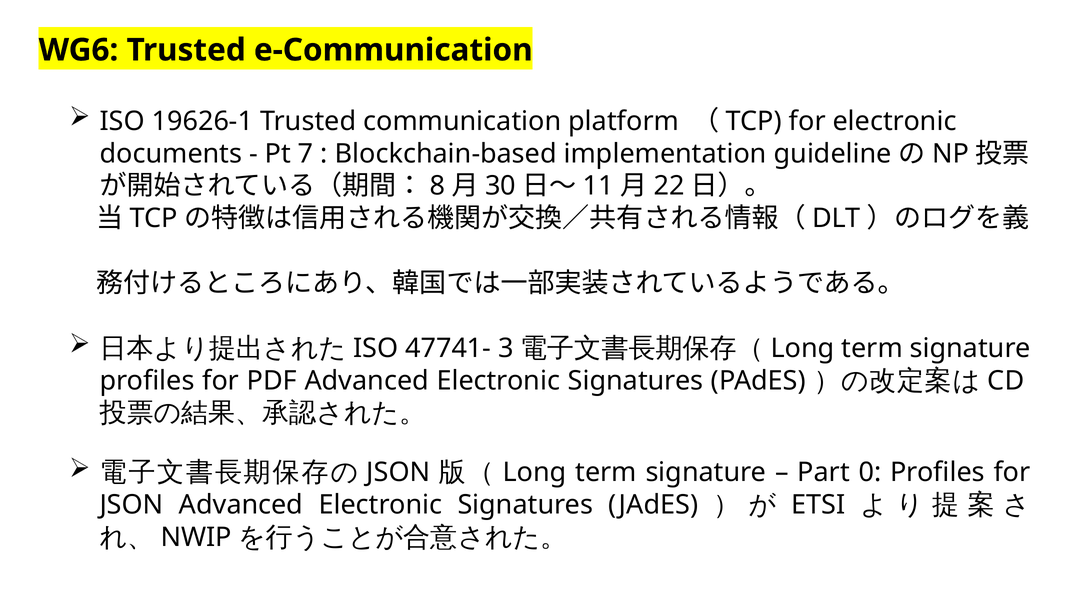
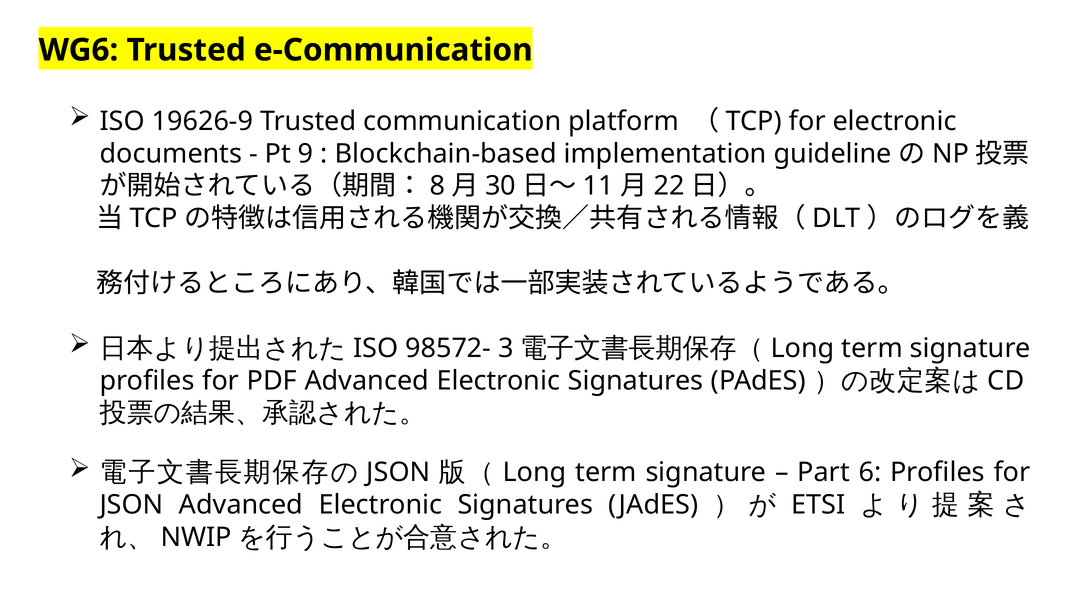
19626-1: 19626-1 -> 19626-9
7: 7 -> 9
47741-: 47741- -> 98572-
0: 0 -> 6
